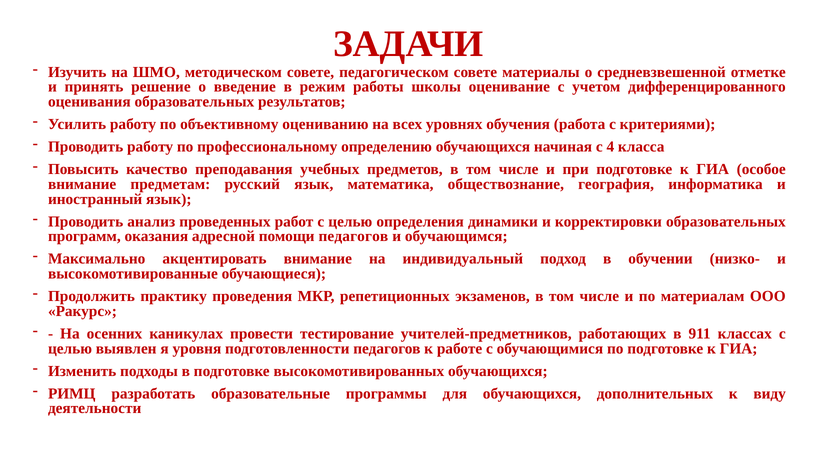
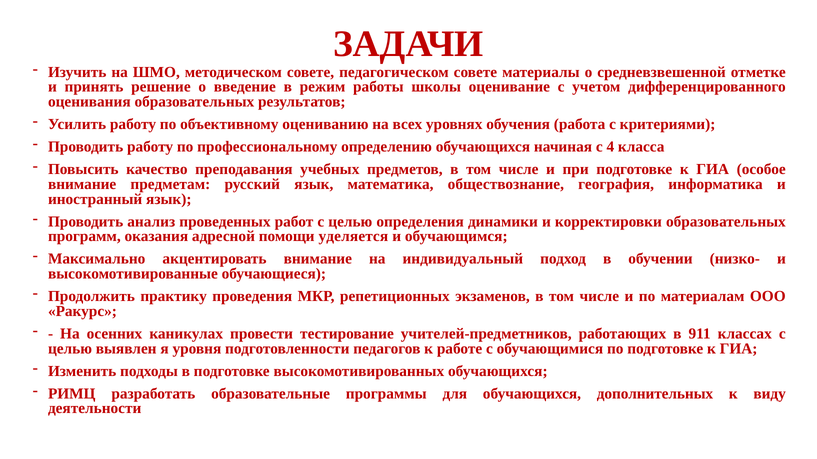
помощи педагогов: педагогов -> уделяется
